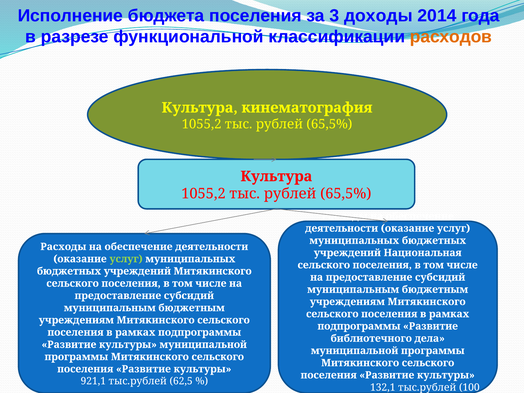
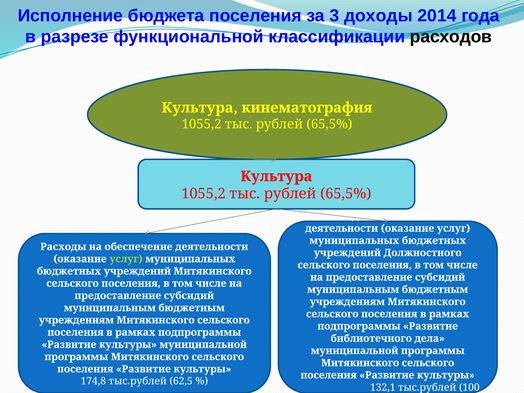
расходов colour: orange -> black
Национальная: Национальная -> Должностного
921,1: 921,1 -> 174,8
